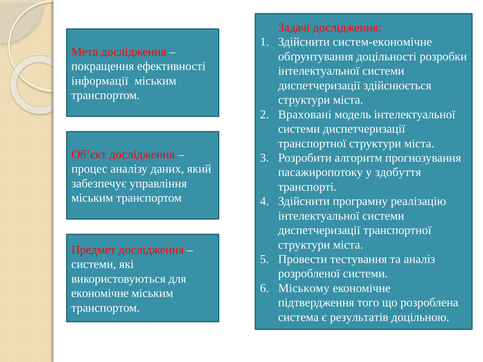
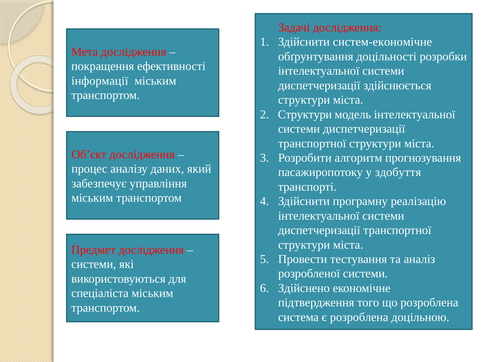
Враховані at (305, 114): Враховані -> Структури
Міському: Міському -> Здійснено
економічне at (100, 293): економічне -> спеціаліста
є результатів: результатів -> розроблена
